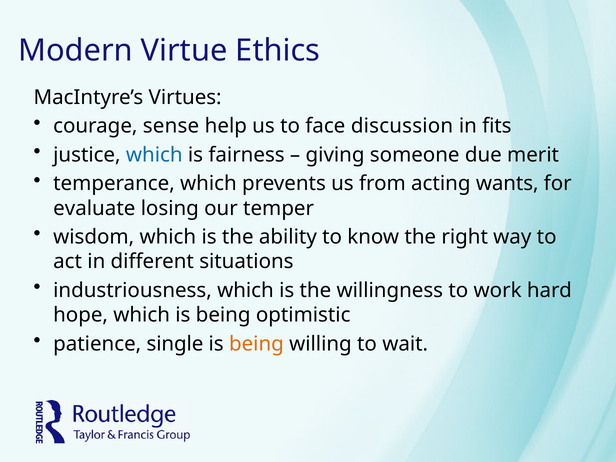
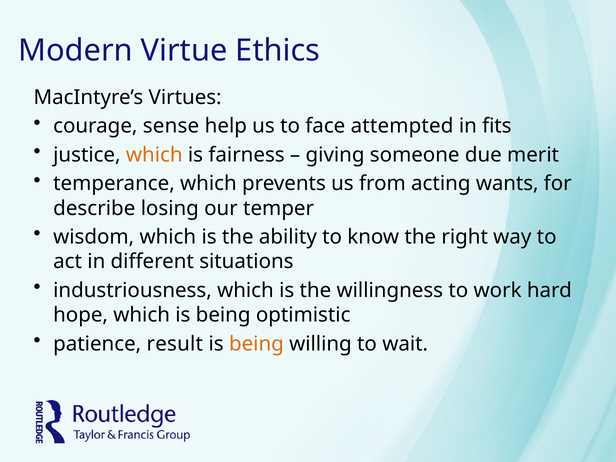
discussion: discussion -> attempted
which at (154, 155) colour: blue -> orange
evaluate: evaluate -> describe
single: single -> result
